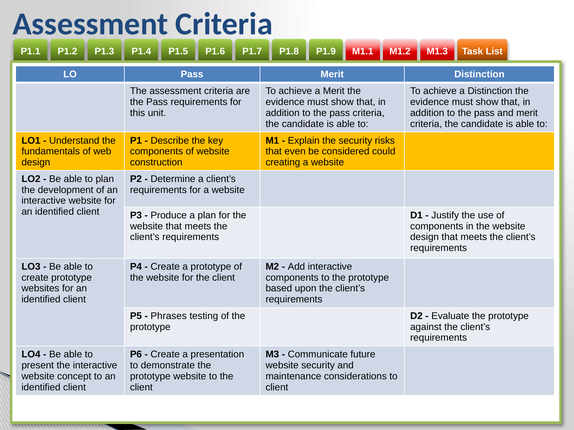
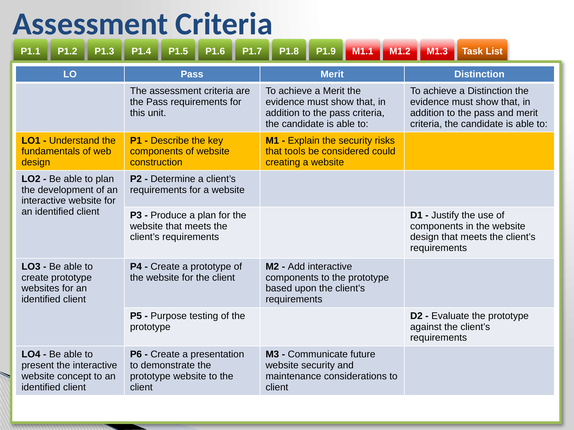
even: even -> tools
Phrases: Phrases -> Purpose
